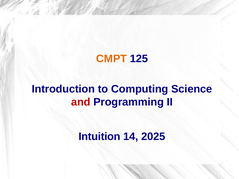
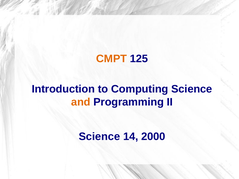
and colour: red -> orange
Intuition at (99, 137): Intuition -> Science
2025: 2025 -> 2000
